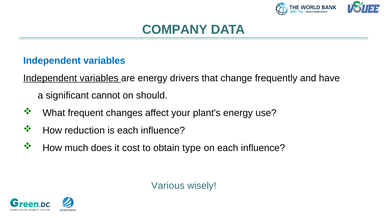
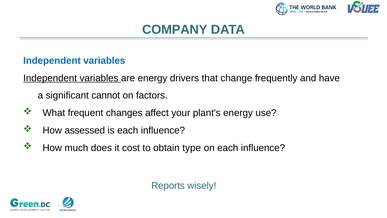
should: should -> factors
reduction: reduction -> assessed
Various: Various -> Reports
